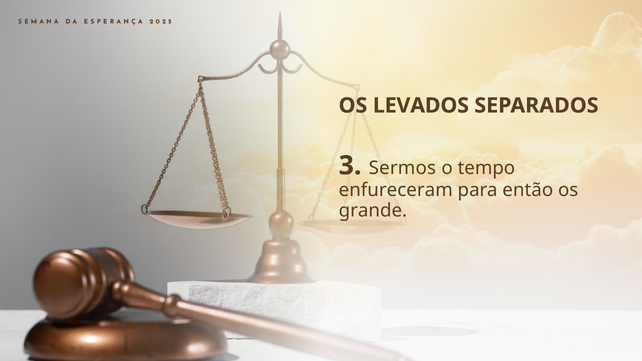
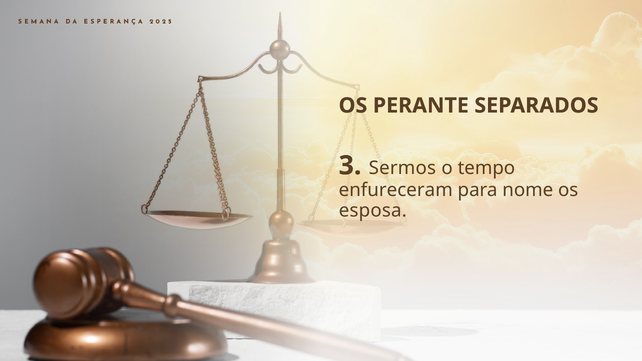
LEVADOS: LEVADOS -> PERANTE
então: então -> nome
grande: grande -> esposa
